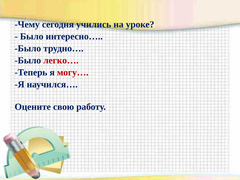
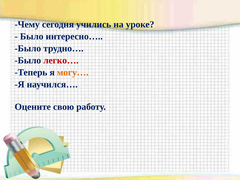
могу… colour: red -> orange
